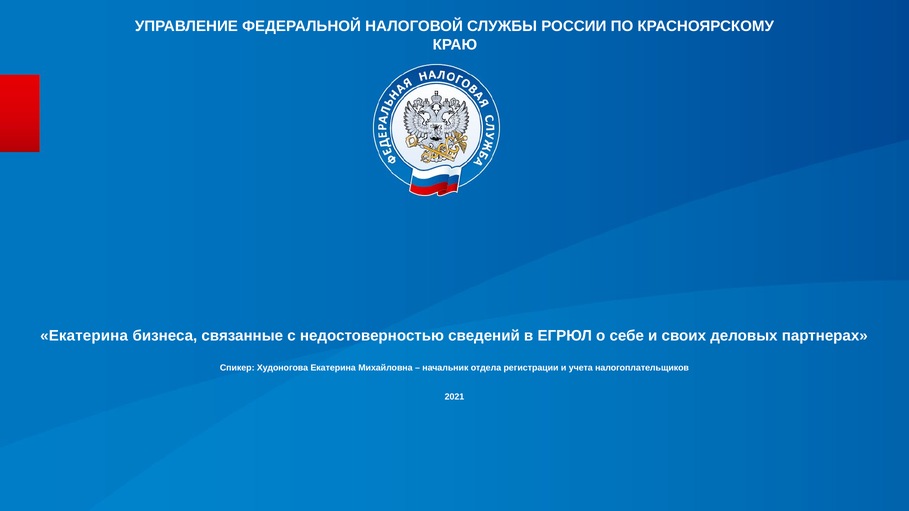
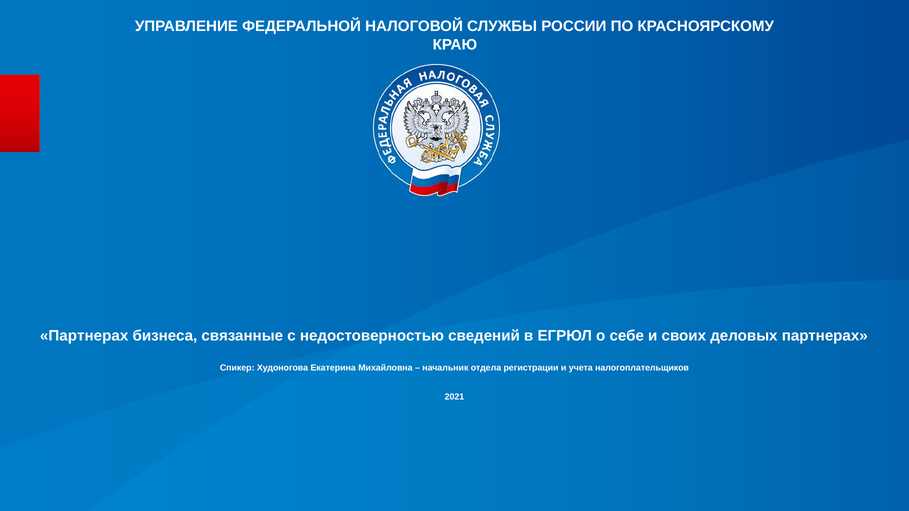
Екатерина at (84, 336): Екатерина -> Партнерах
